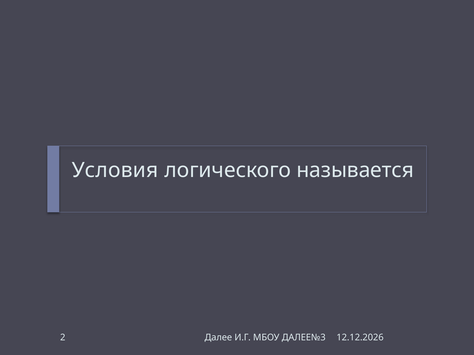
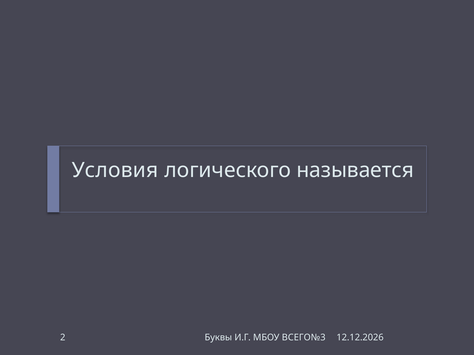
Далее: Далее -> Буквы
ДАЛЕЕ№3: ДАЛЕЕ№3 -> ВСЕГО№3
